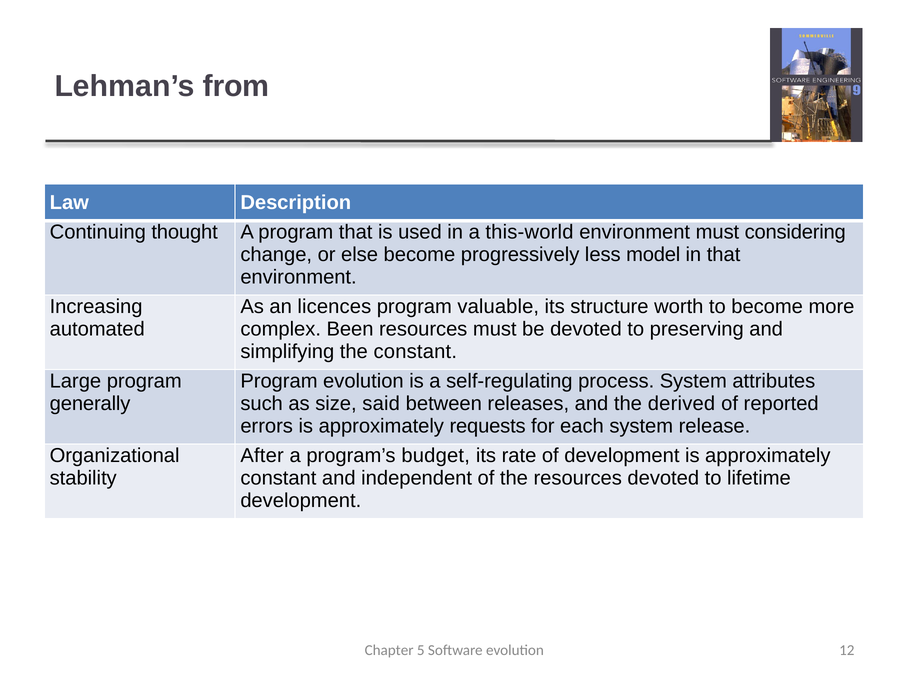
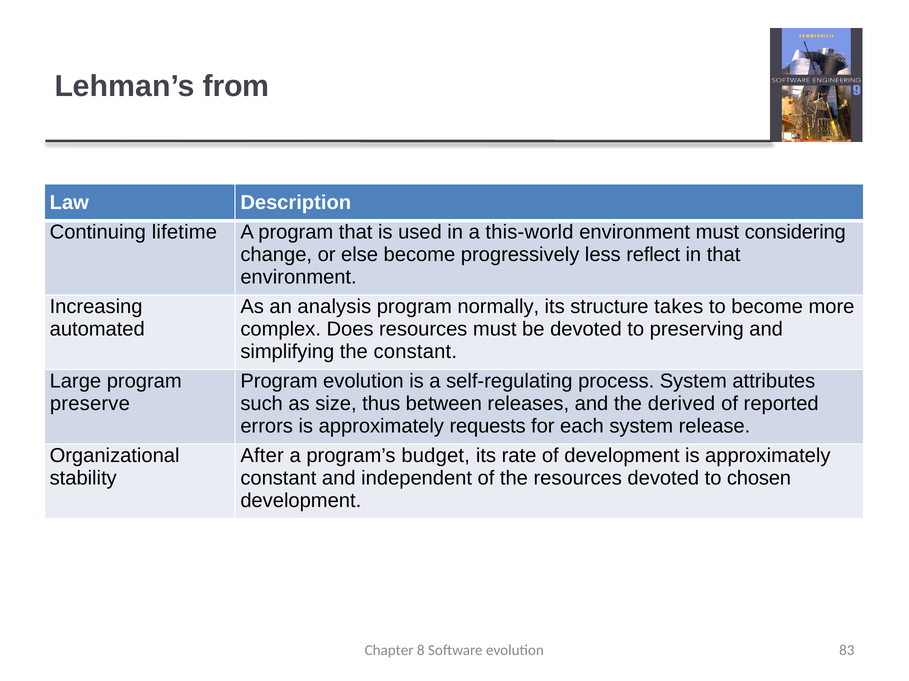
thought: thought -> lifetime
model: model -> reflect
licences: licences -> analysis
valuable: valuable -> normally
worth: worth -> takes
Been: Been -> Does
generally: generally -> preserve
said: said -> thus
lifetime: lifetime -> chosen
5: 5 -> 8
12: 12 -> 83
